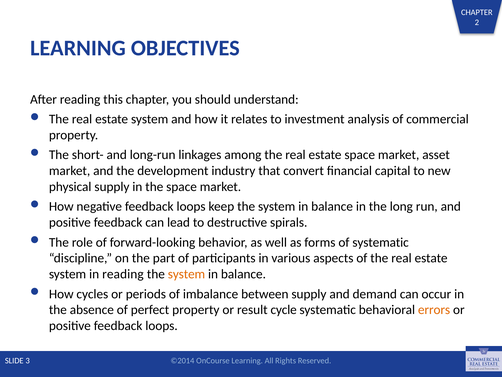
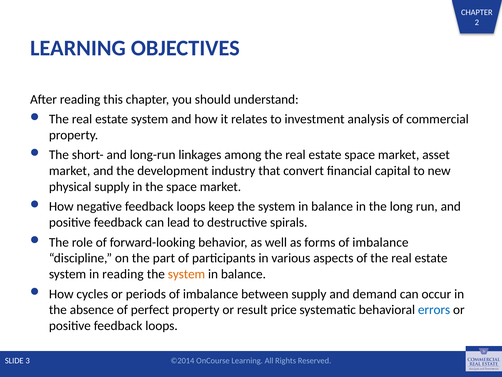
forms of systematic: systematic -> imbalance
cycle: cycle -> price
errors colour: orange -> blue
